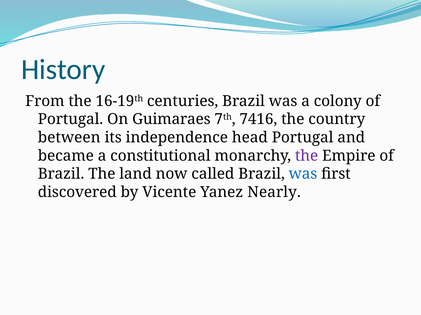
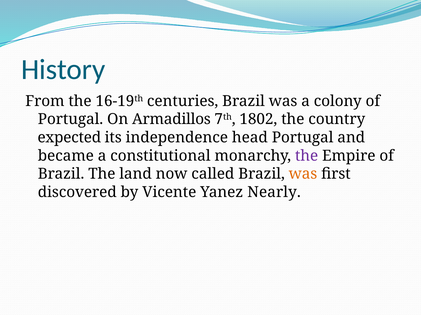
Guimaraes: Guimaraes -> Armadillos
7416: 7416 -> 1802
between: between -> expected
was at (303, 174) colour: blue -> orange
